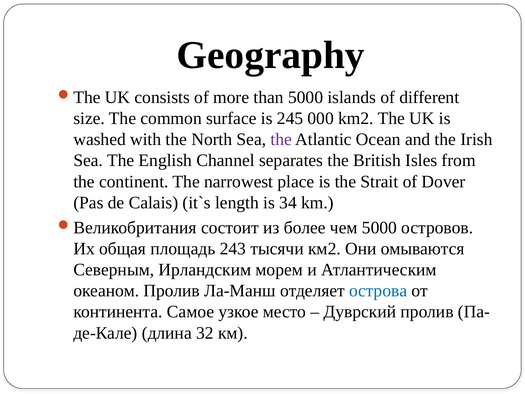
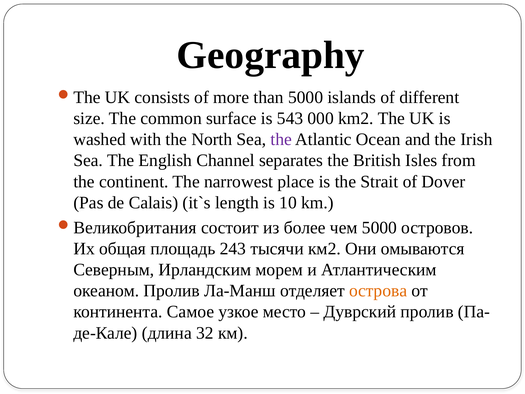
245: 245 -> 543
34: 34 -> 10
острова colour: blue -> orange
